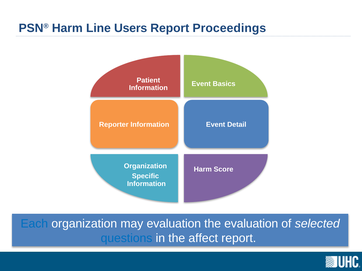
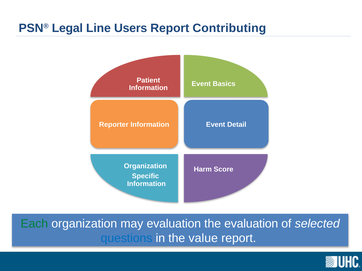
PSN® Harm: Harm -> Legal
Proceedings: Proceedings -> Contributing
Each colour: blue -> green
affect: affect -> value
